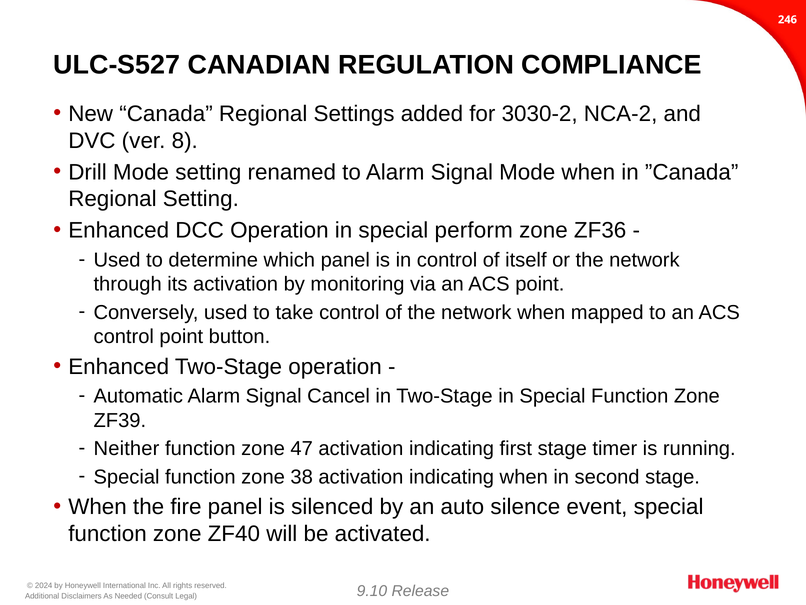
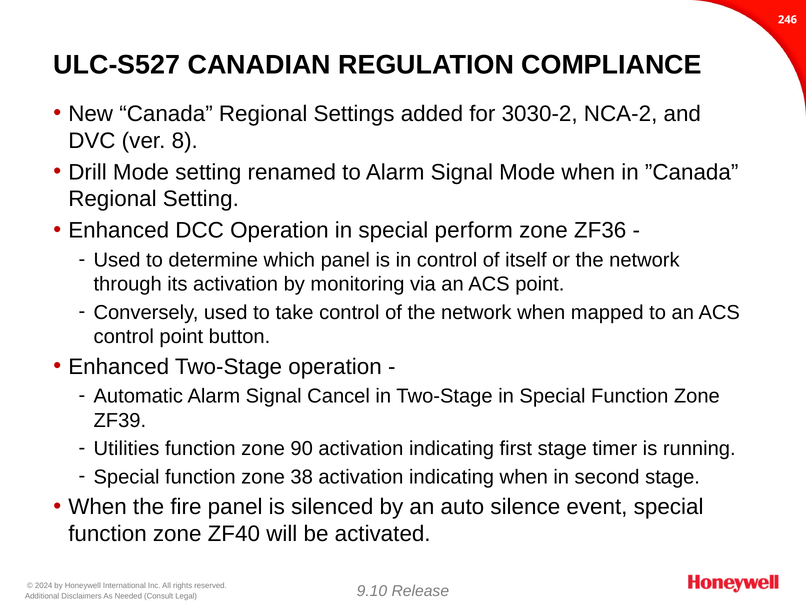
Neither: Neither -> Utilities
47: 47 -> 90
